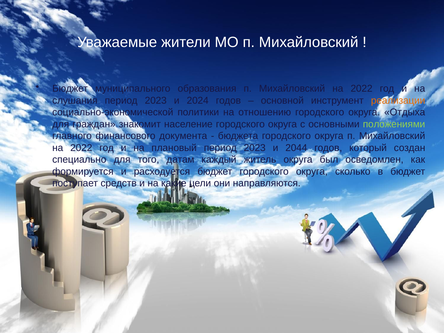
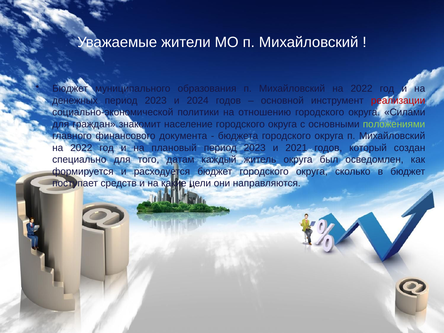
слушания: слушания -> денежных
реализации colour: orange -> red
Отдыха: Отдыха -> Силами
2044: 2044 -> 2021
